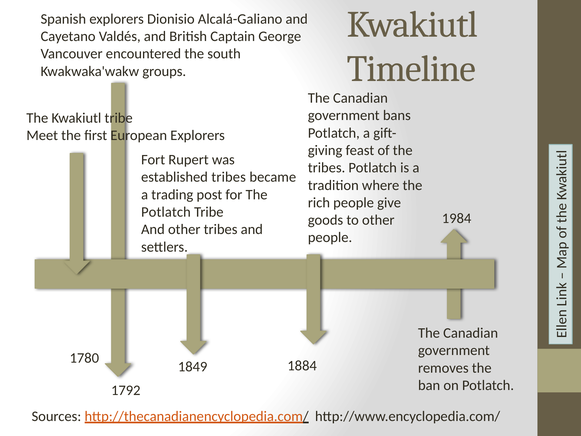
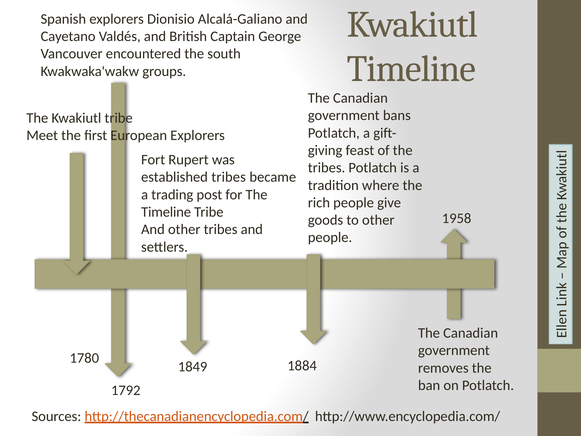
Potlatch at (166, 212): Potlatch -> Timeline
1984: 1984 -> 1958
